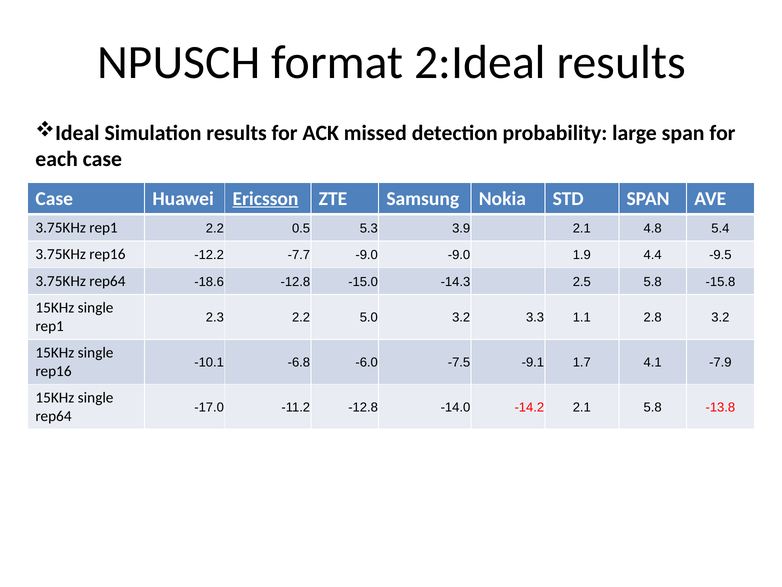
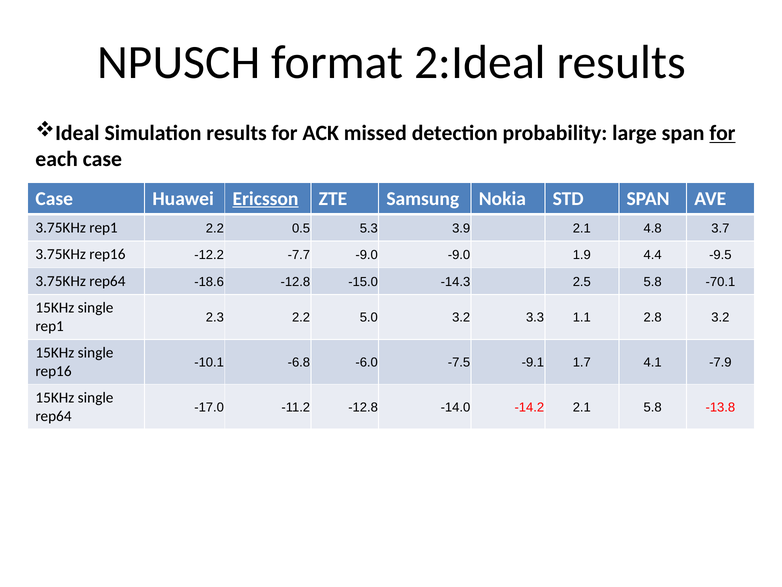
for at (722, 133) underline: none -> present
5.4: 5.4 -> 3.7
-15.8: -15.8 -> -70.1
